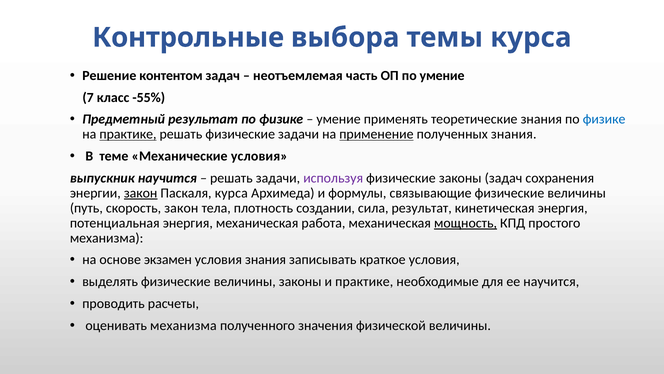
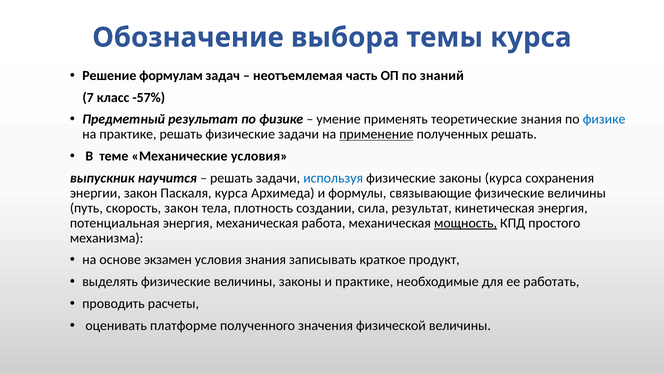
Контрольные: Контрольные -> Обозначение
контентом: контентом -> формулам
по умение: умение -> знаний
-55%: -55% -> -57%
практике at (128, 134) underline: present -> none
полученных знания: знания -> решать
используя colour: purple -> blue
законы задач: задач -> курса
закон at (141, 193) underline: present -> none
краткое условия: условия -> продукт
ее научится: научится -> работать
оценивать механизма: механизма -> платформе
